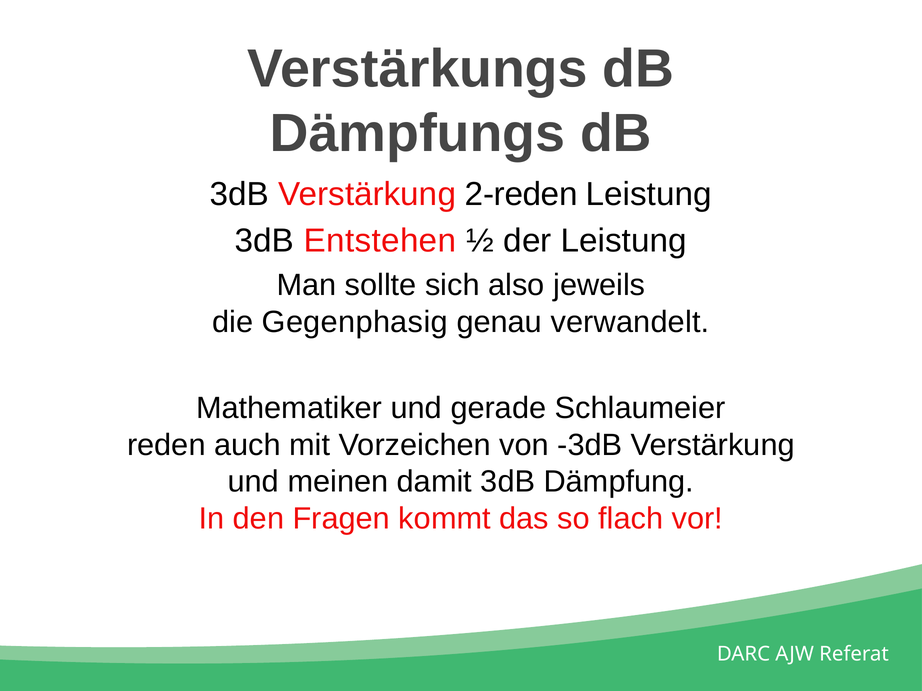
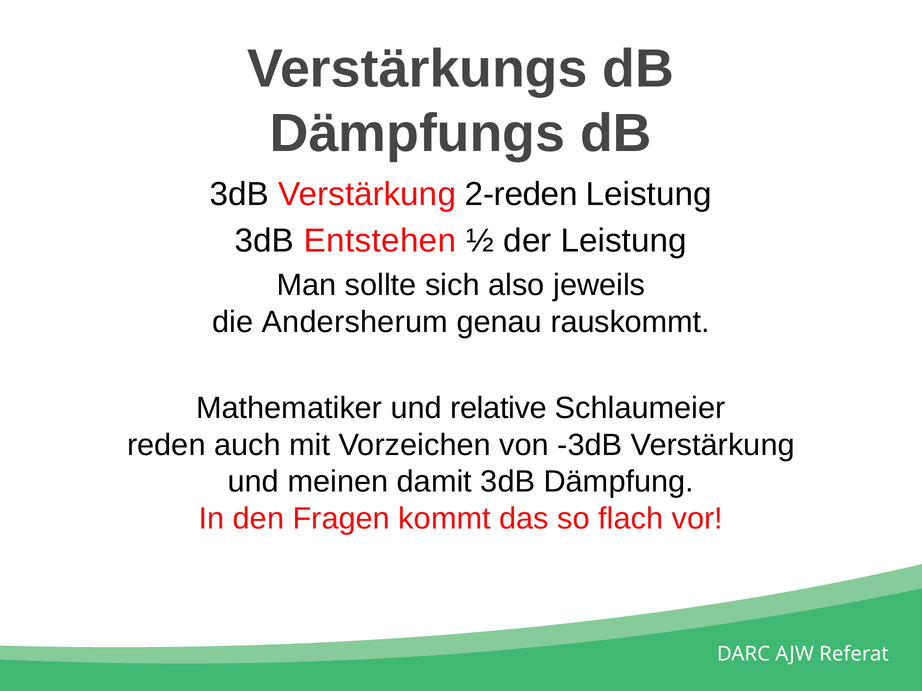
Gegenphasig: Gegenphasig -> Andersherum
verwandelt: verwandelt -> rauskommt
gerade: gerade -> relative
